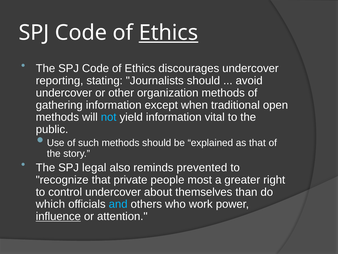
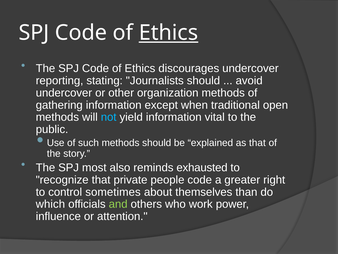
legal: legal -> most
prevented: prevented -> exhausted
people most: most -> code
control undercover: undercover -> sometimes
and colour: light blue -> light green
influence underline: present -> none
